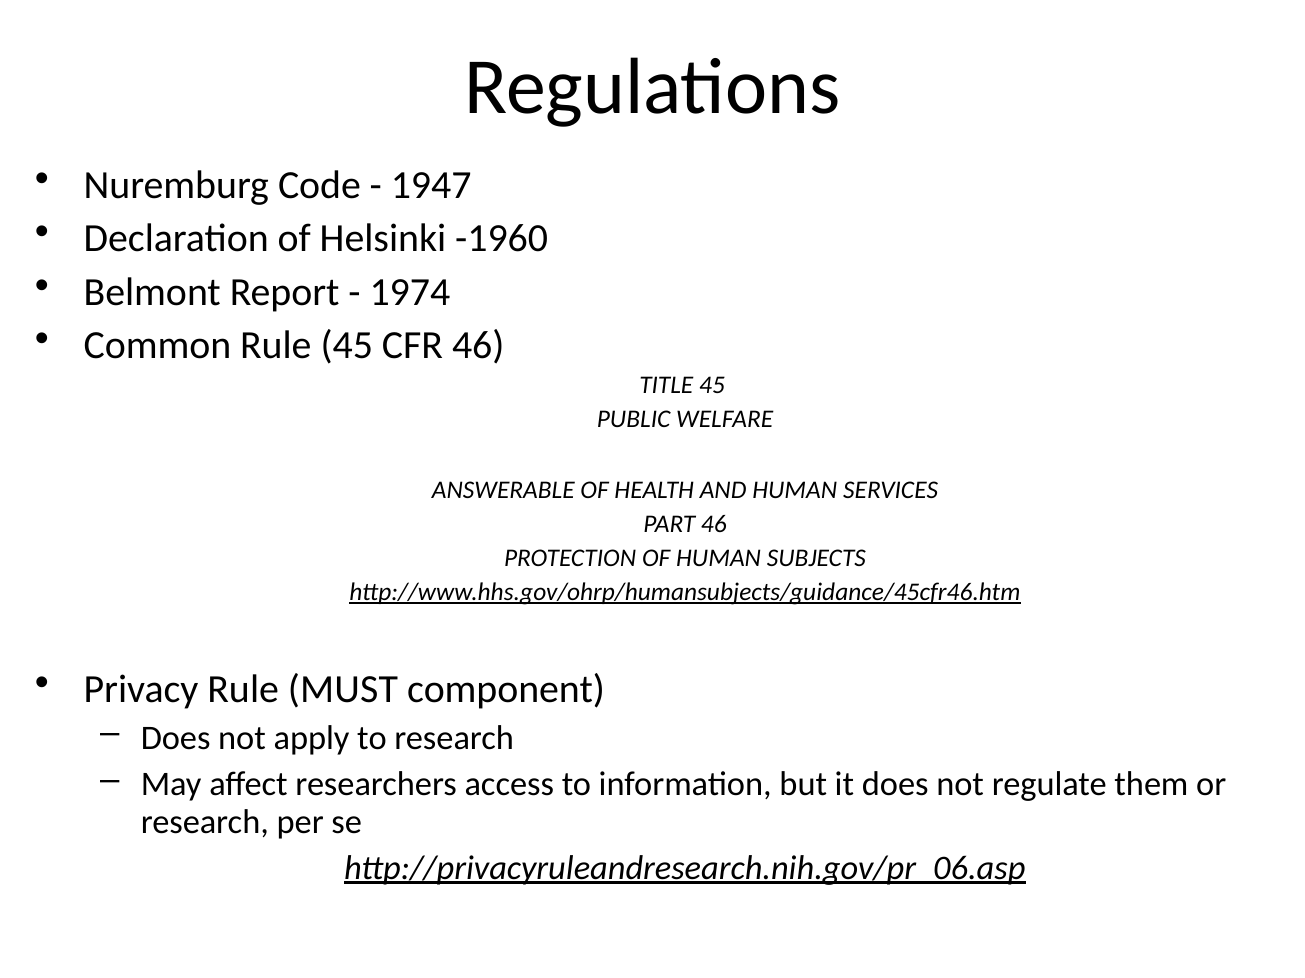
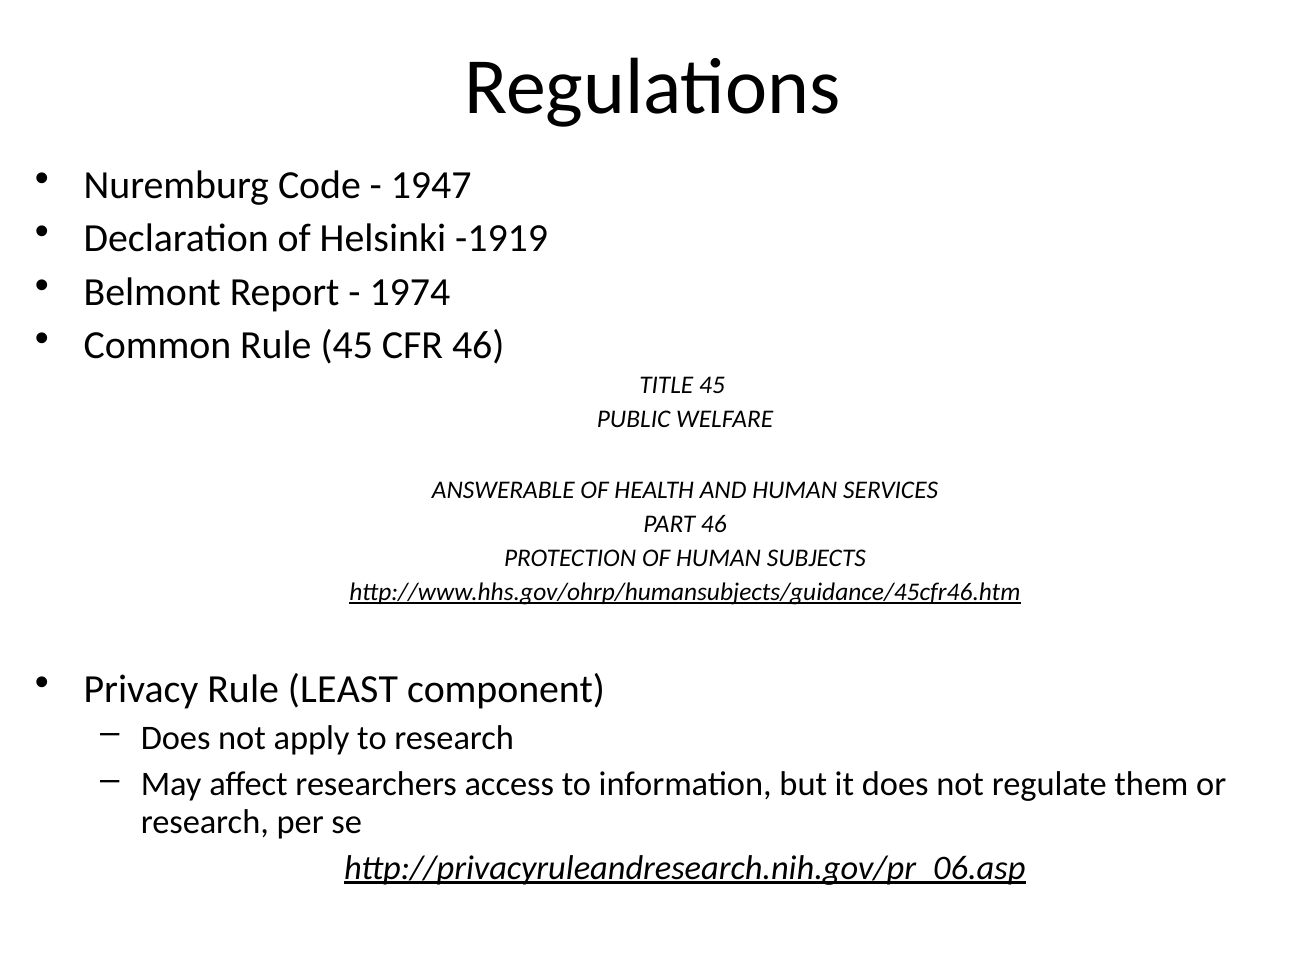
-1960: -1960 -> -1919
MUST: MUST -> LEAST
